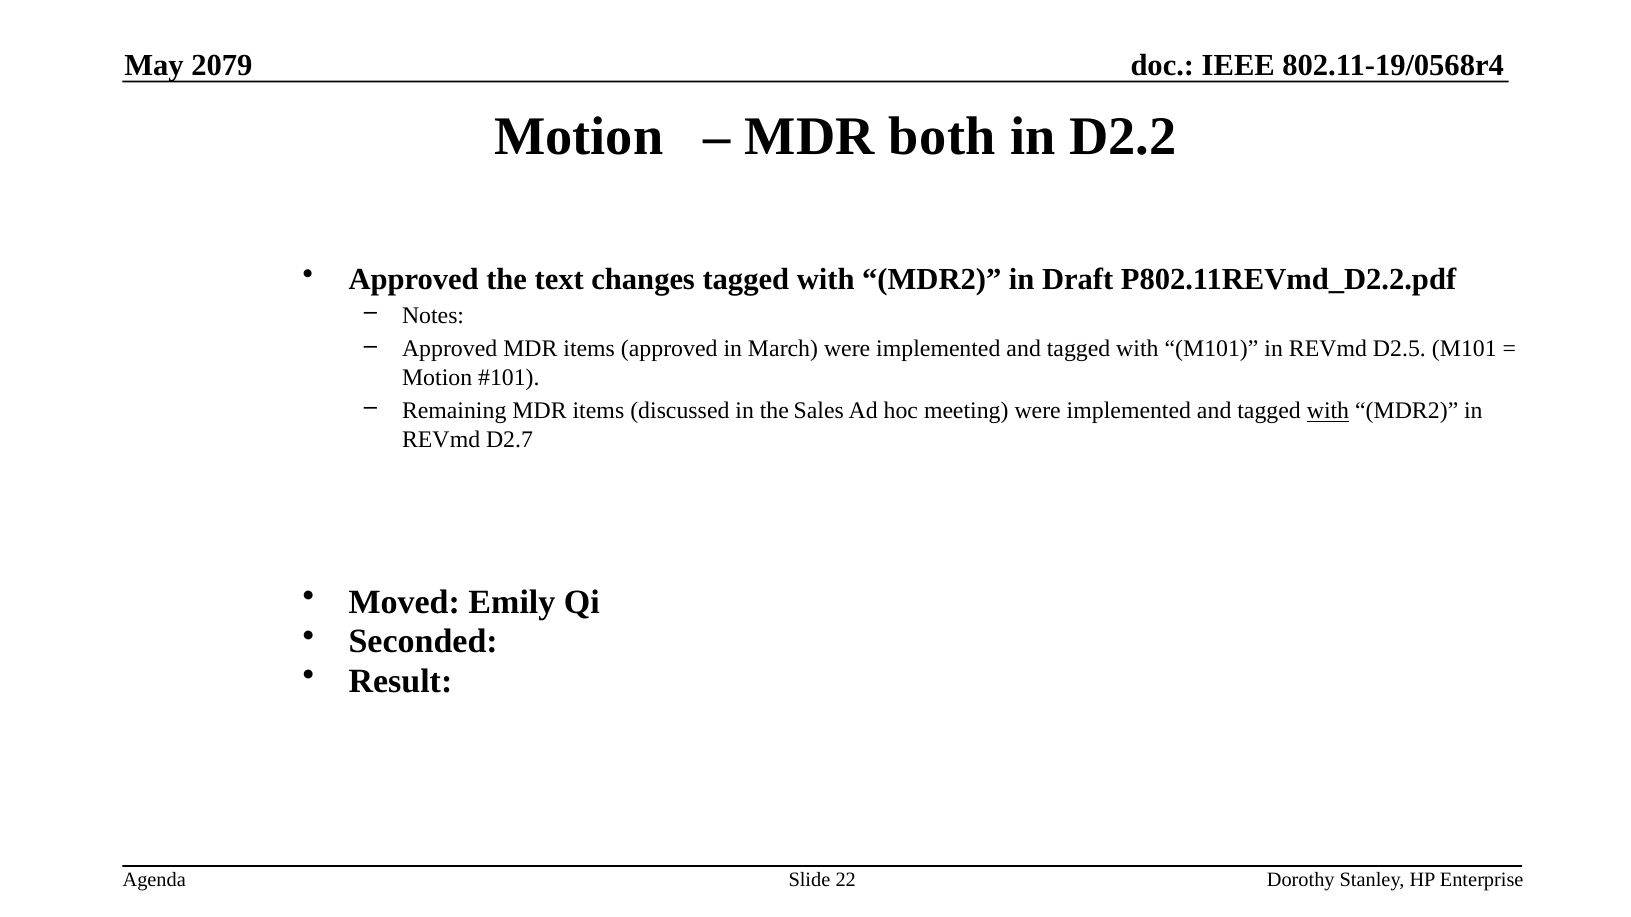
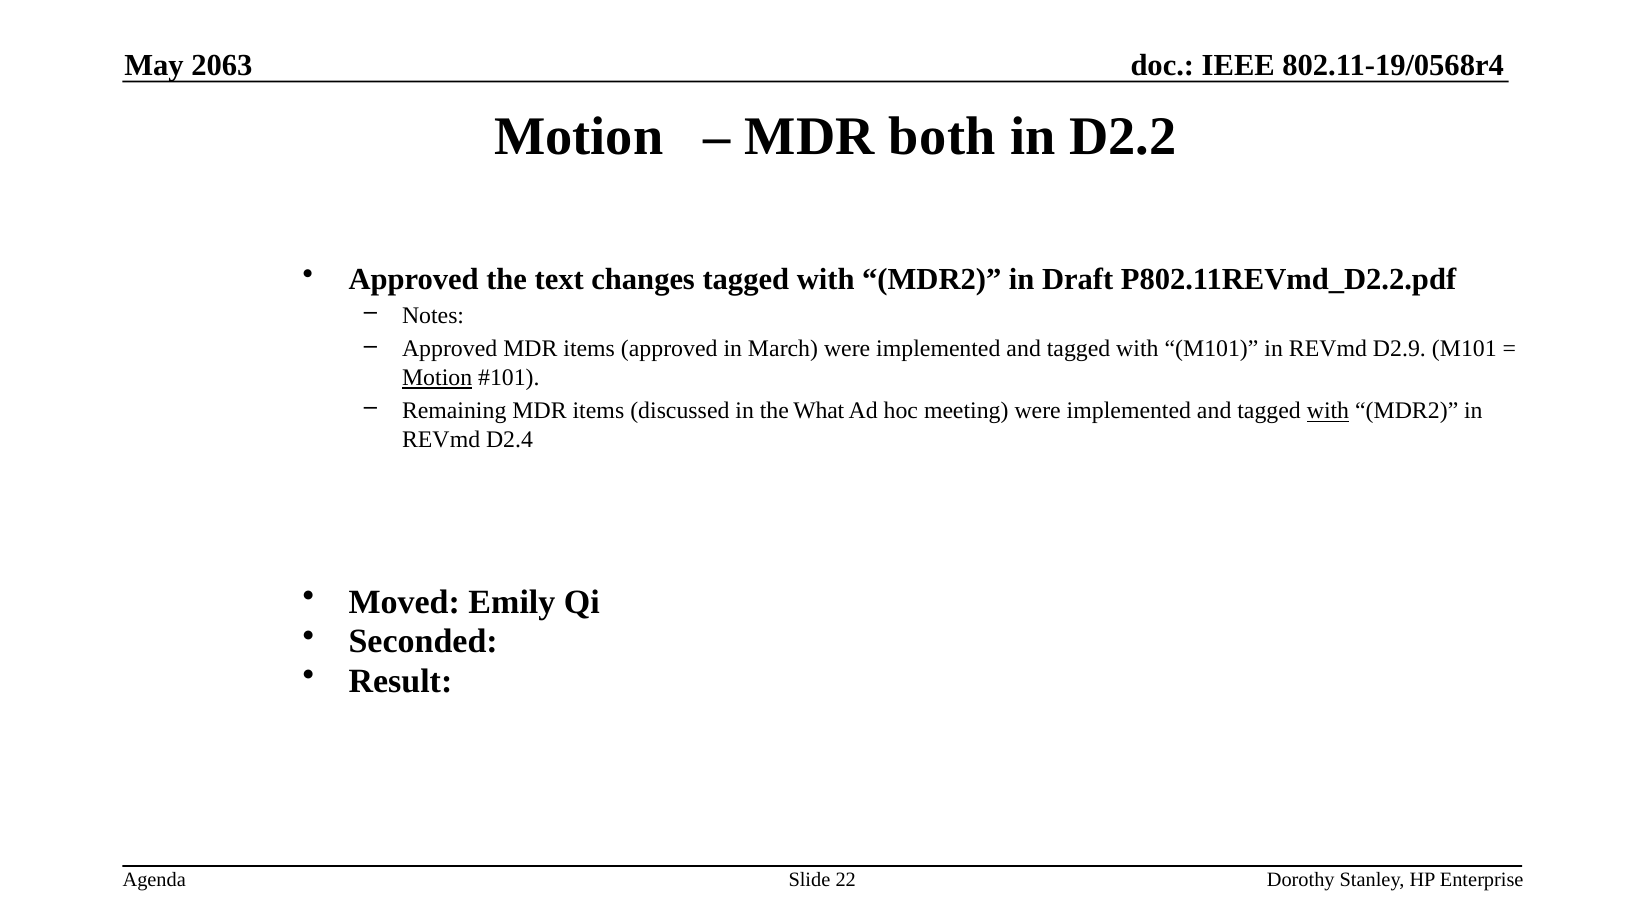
2079: 2079 -> 2063
D2.5: D2.5 -> D2.9
Motion at (437, 378) underline: none -> present
Sales: Sales -> What
D2.7: D2.7 -> D2.4
